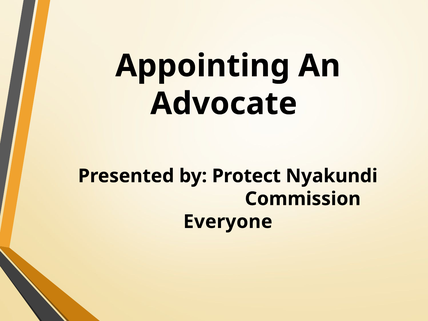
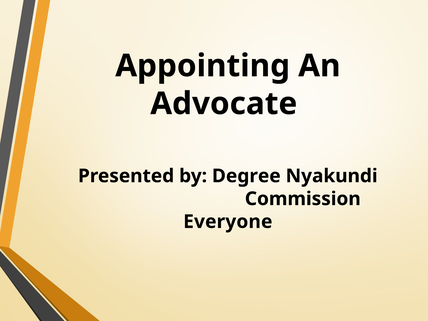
Protect: Protect -> Degree
